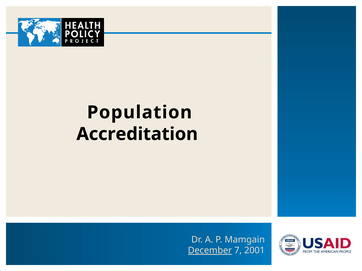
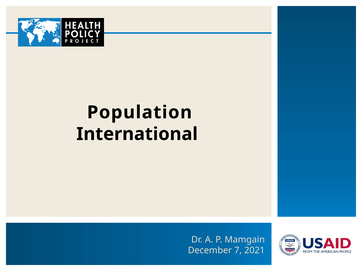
Accreditation: Accreditation -> International
December underline: present -> none
2001: 2001 -> 2021
